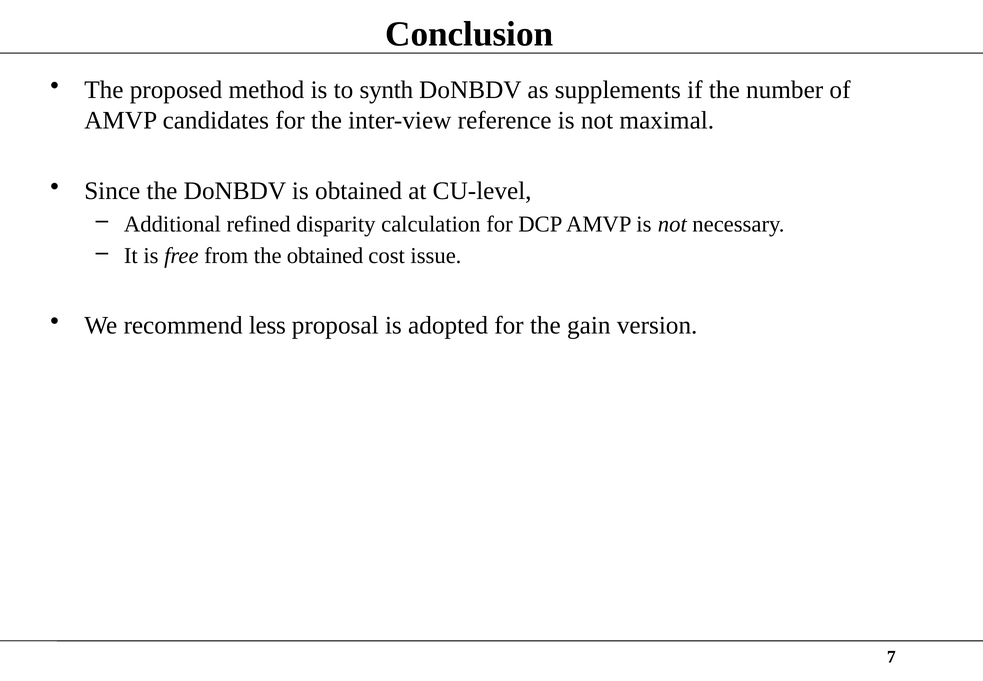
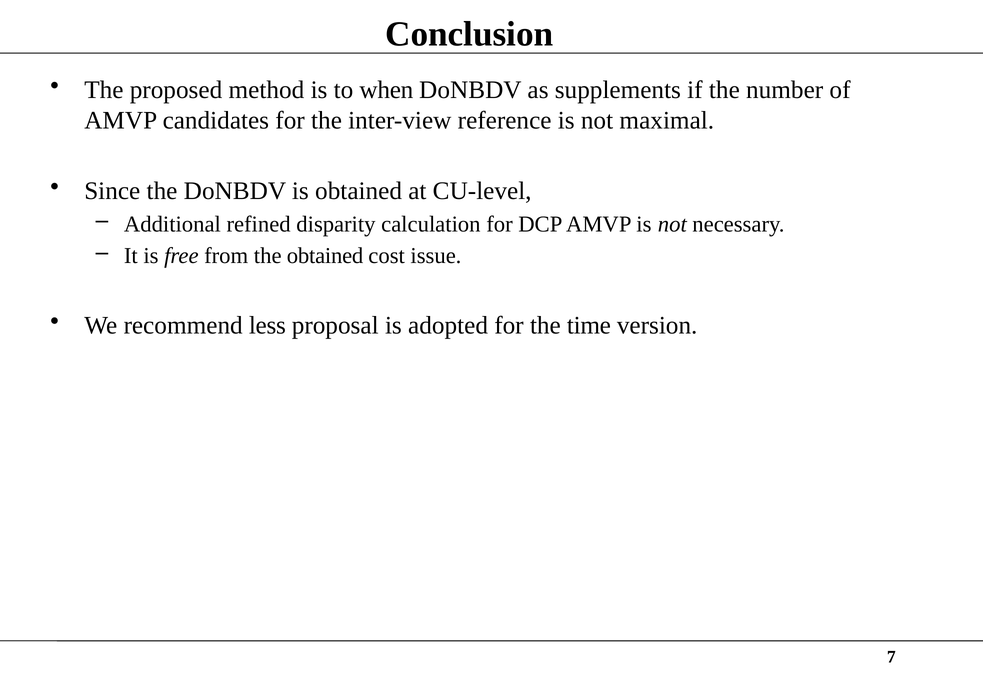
synth: synth -> when
gain: gain -> time
